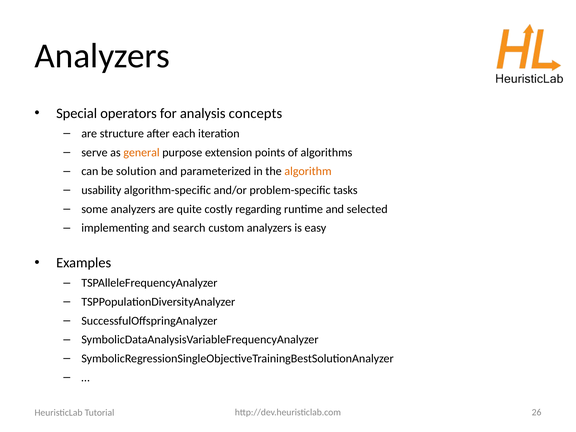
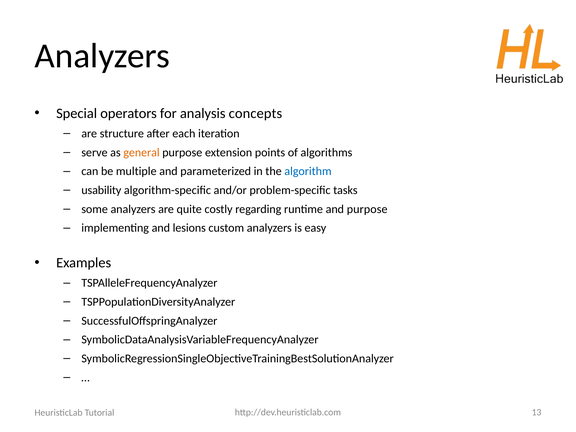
solution: solution -> multiple
algorithm colour: orange -> blue
and selected: selected -> purpose
search: search -> lesions
26: 26 -> 13
